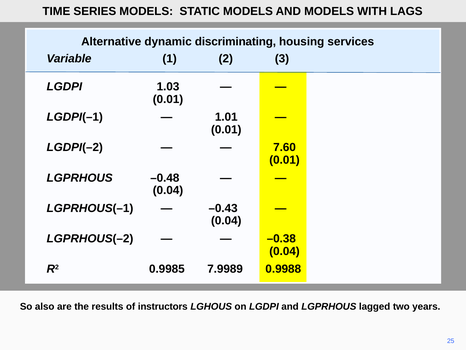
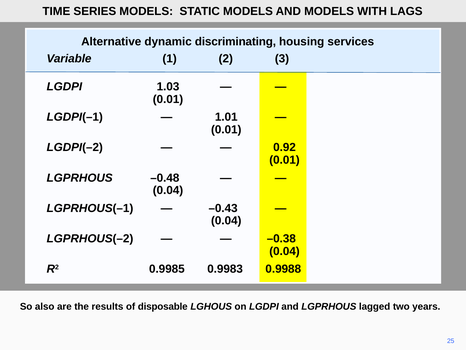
7.60: 7.60 -> 0.92
7.9989: 7.9989 -> 0.9983
instructors: instructors -> disposable
